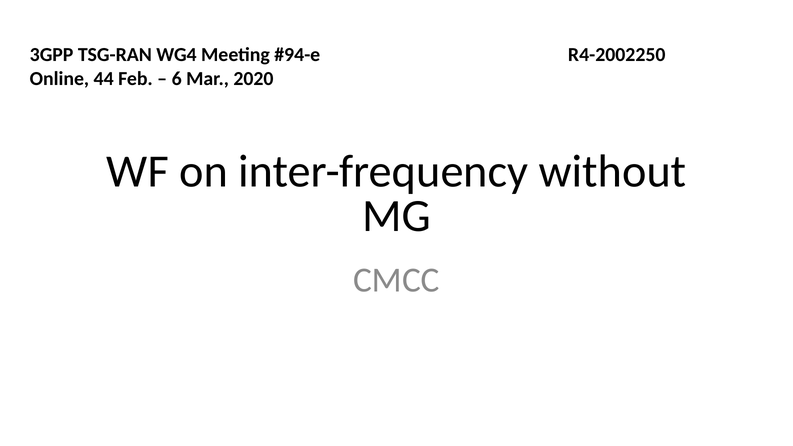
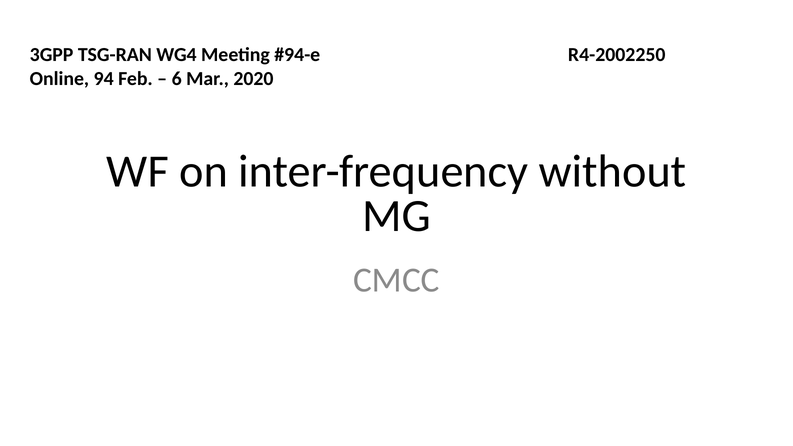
44: 44 -> 94
